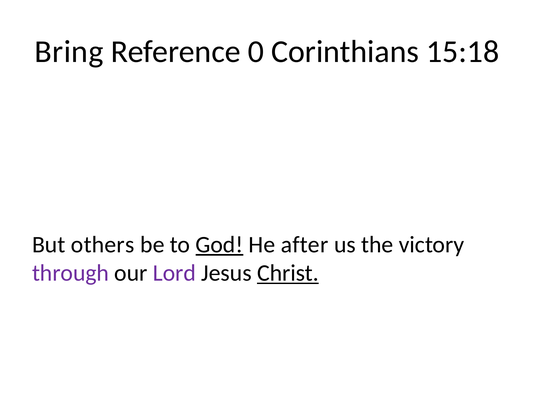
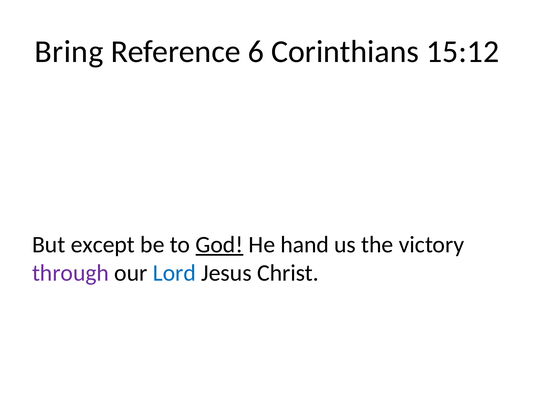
0: 0 -> 6
15:18: 15:18 -> 15:12
others: others -> except
after: after -> hand
Lord colour: purple -> blue
Christ underline: present -> none
